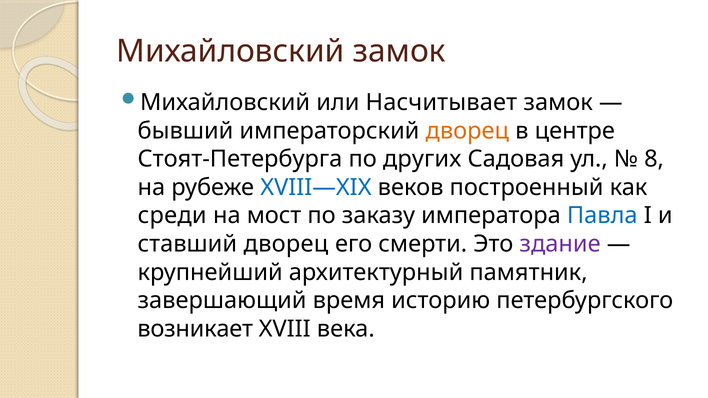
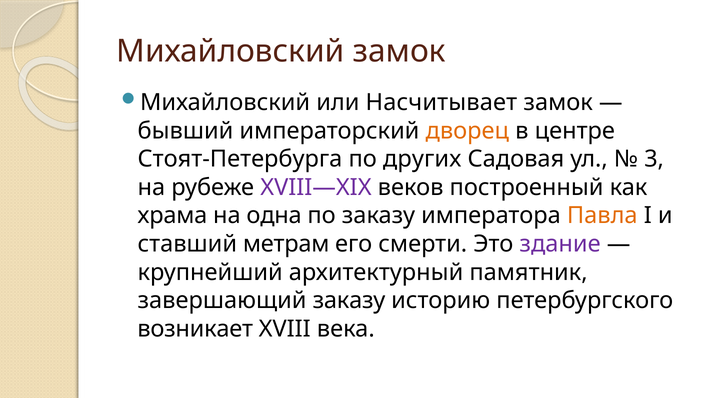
8: 8 -> 3
XVIII—XIX colour: blue -> purple
среди: среди -> храма
мост: мост -> одна
Павла colour: blue -> orange
ставший дворец: дворец -> метрам
завершающий время: время -> заказу
